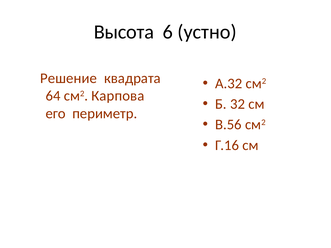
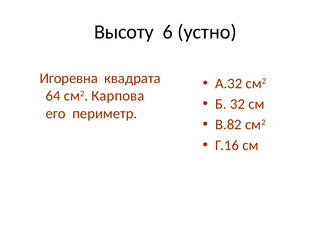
Высота: Высота -> Высоту
Решение: Решение -> Игоревна
В.56: В.56 -> В.82
